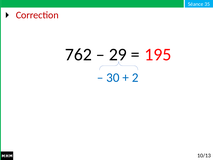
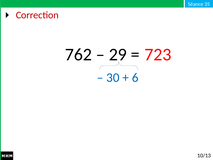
195: 195 -> 723
2: 2 -> 6
